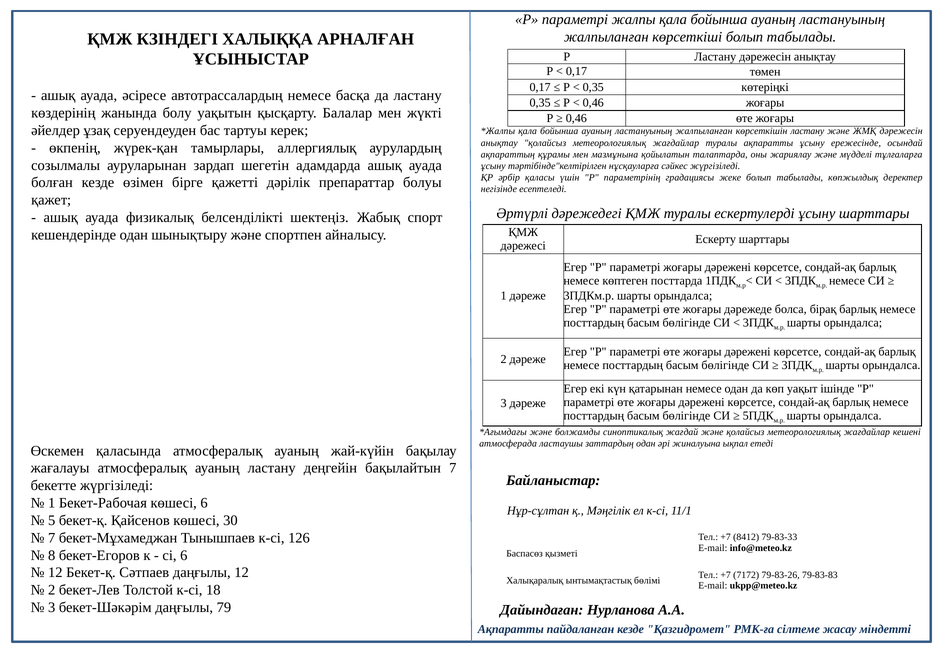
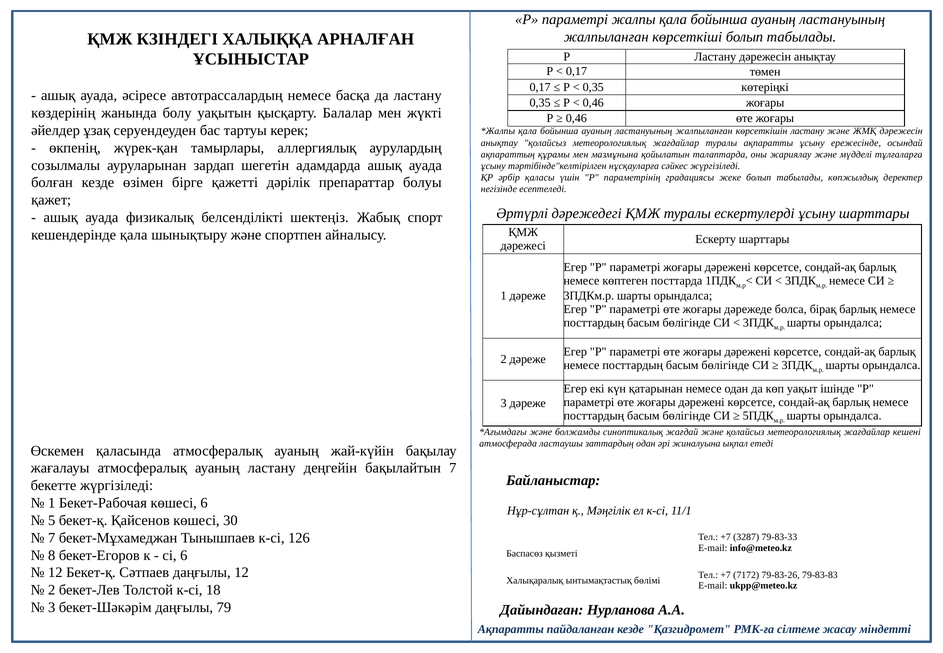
кешендерінде одан: одан -> қала
8412: 8412 -> 3287
